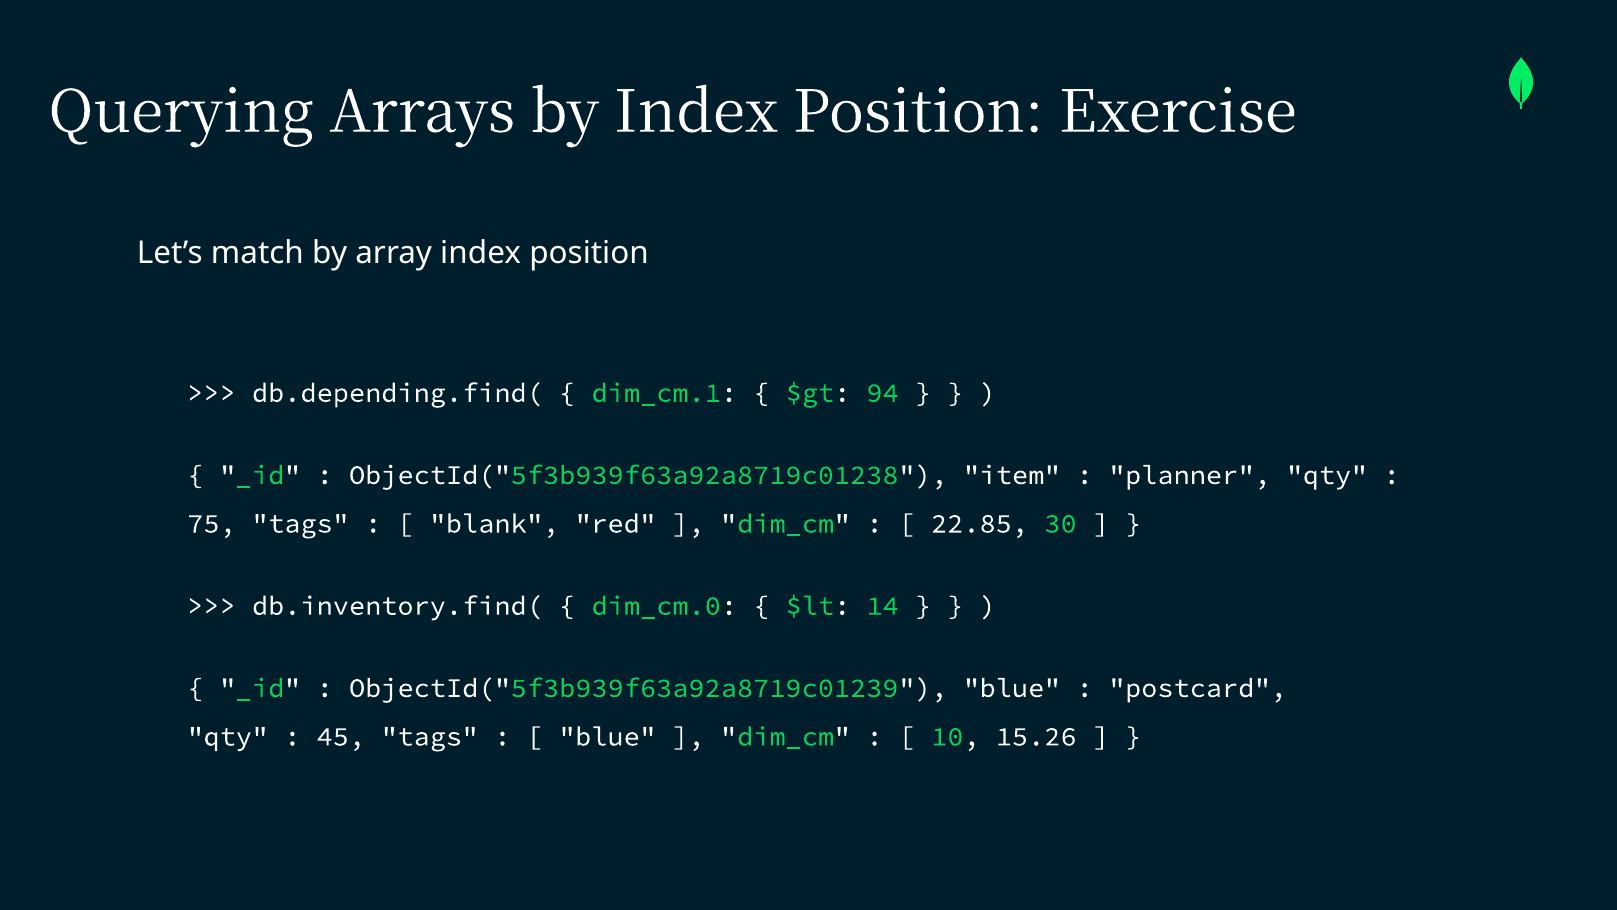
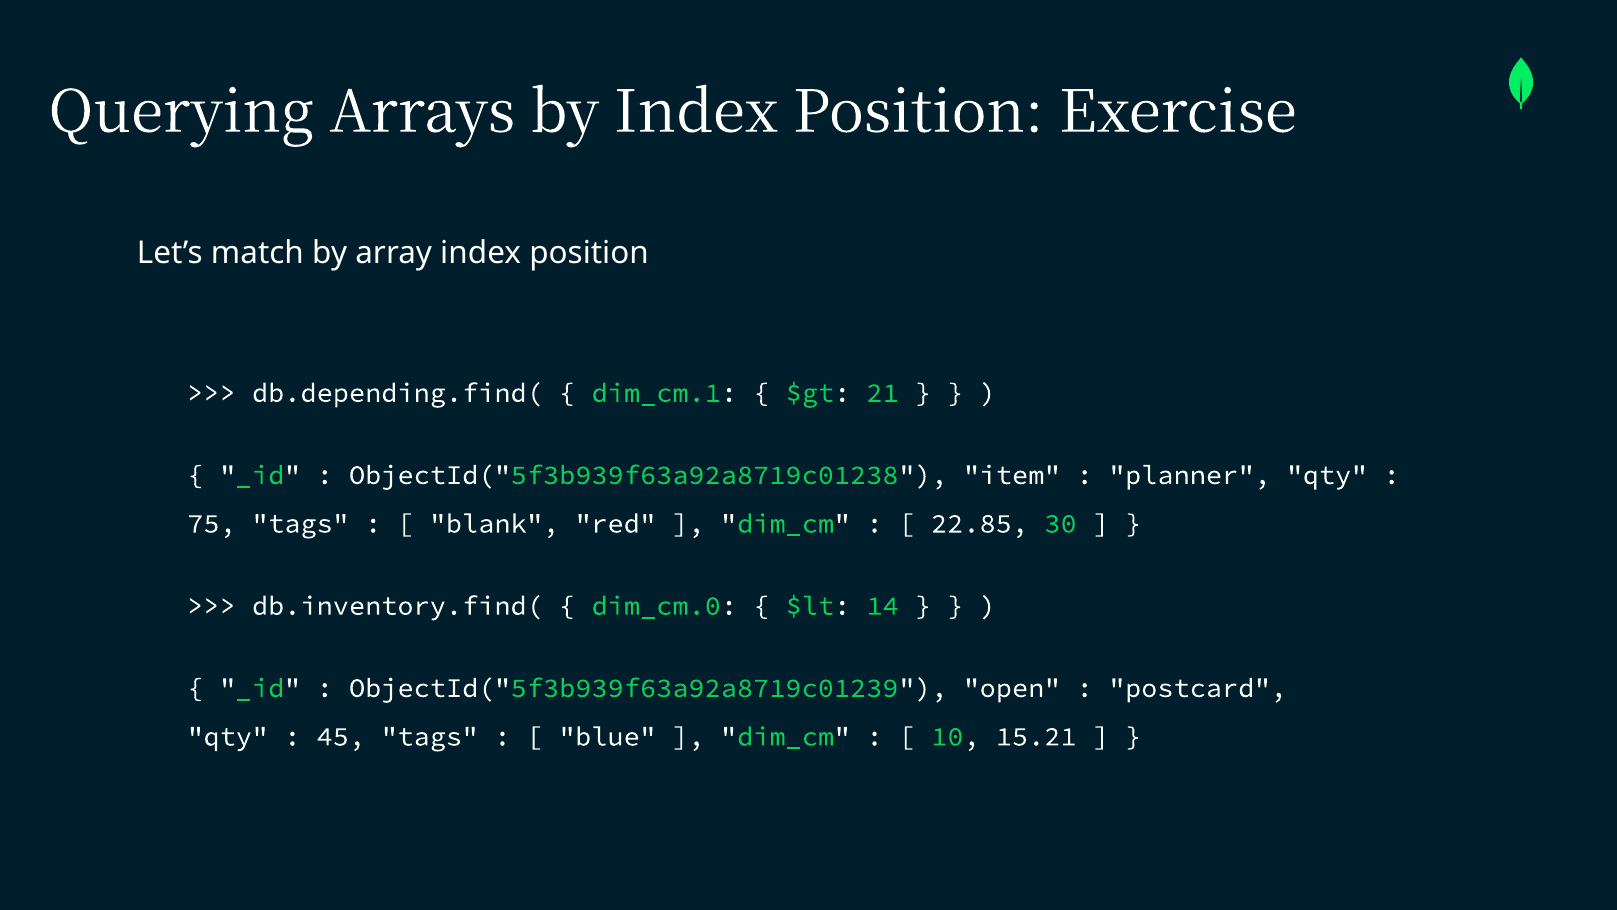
94: 94 -> 21
ObjectId("5f3b939f63a92a8719c01239 blue: blue -> open
15.26: 15.26 -> 15.21
